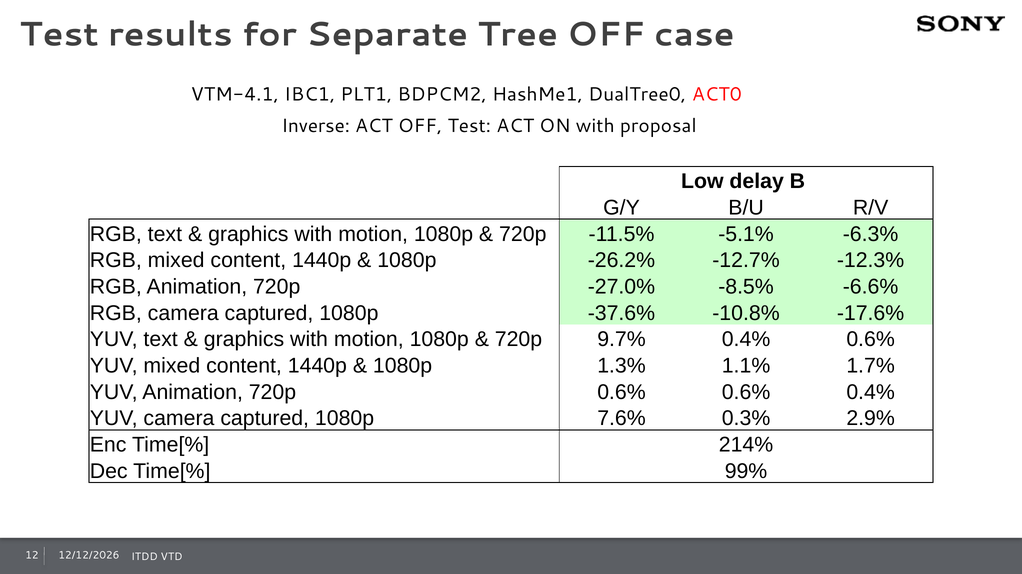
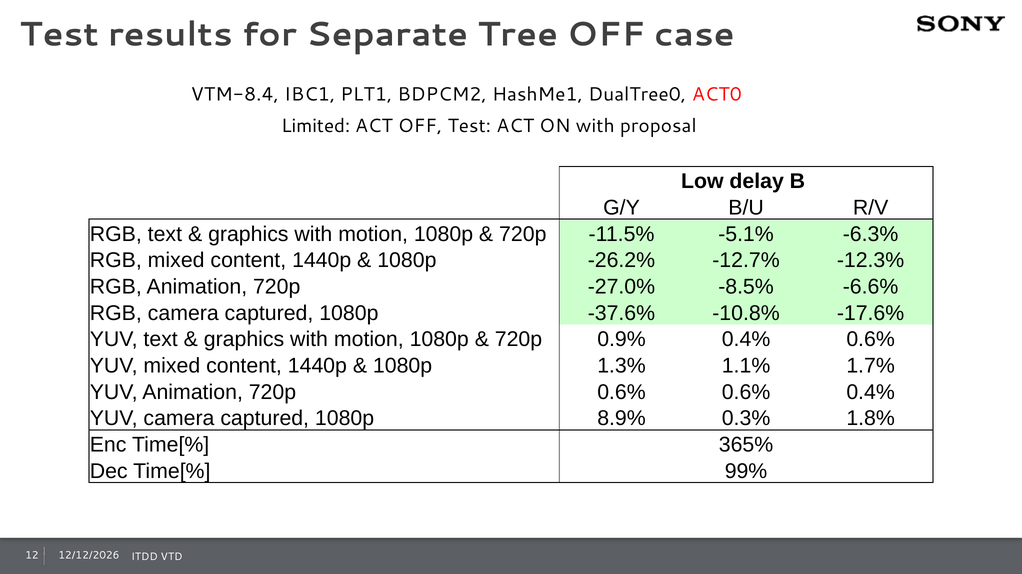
VTM-4.1: VTM-4.1 -> VTM-8.4
Inverse: Inverse -> Limited
9.7%: 9.7% -> 0.9%
7.6%: 7.6% -> 8.9%
2.9%: 2.9% -> 1.8%
214%: 214% -> 365%
